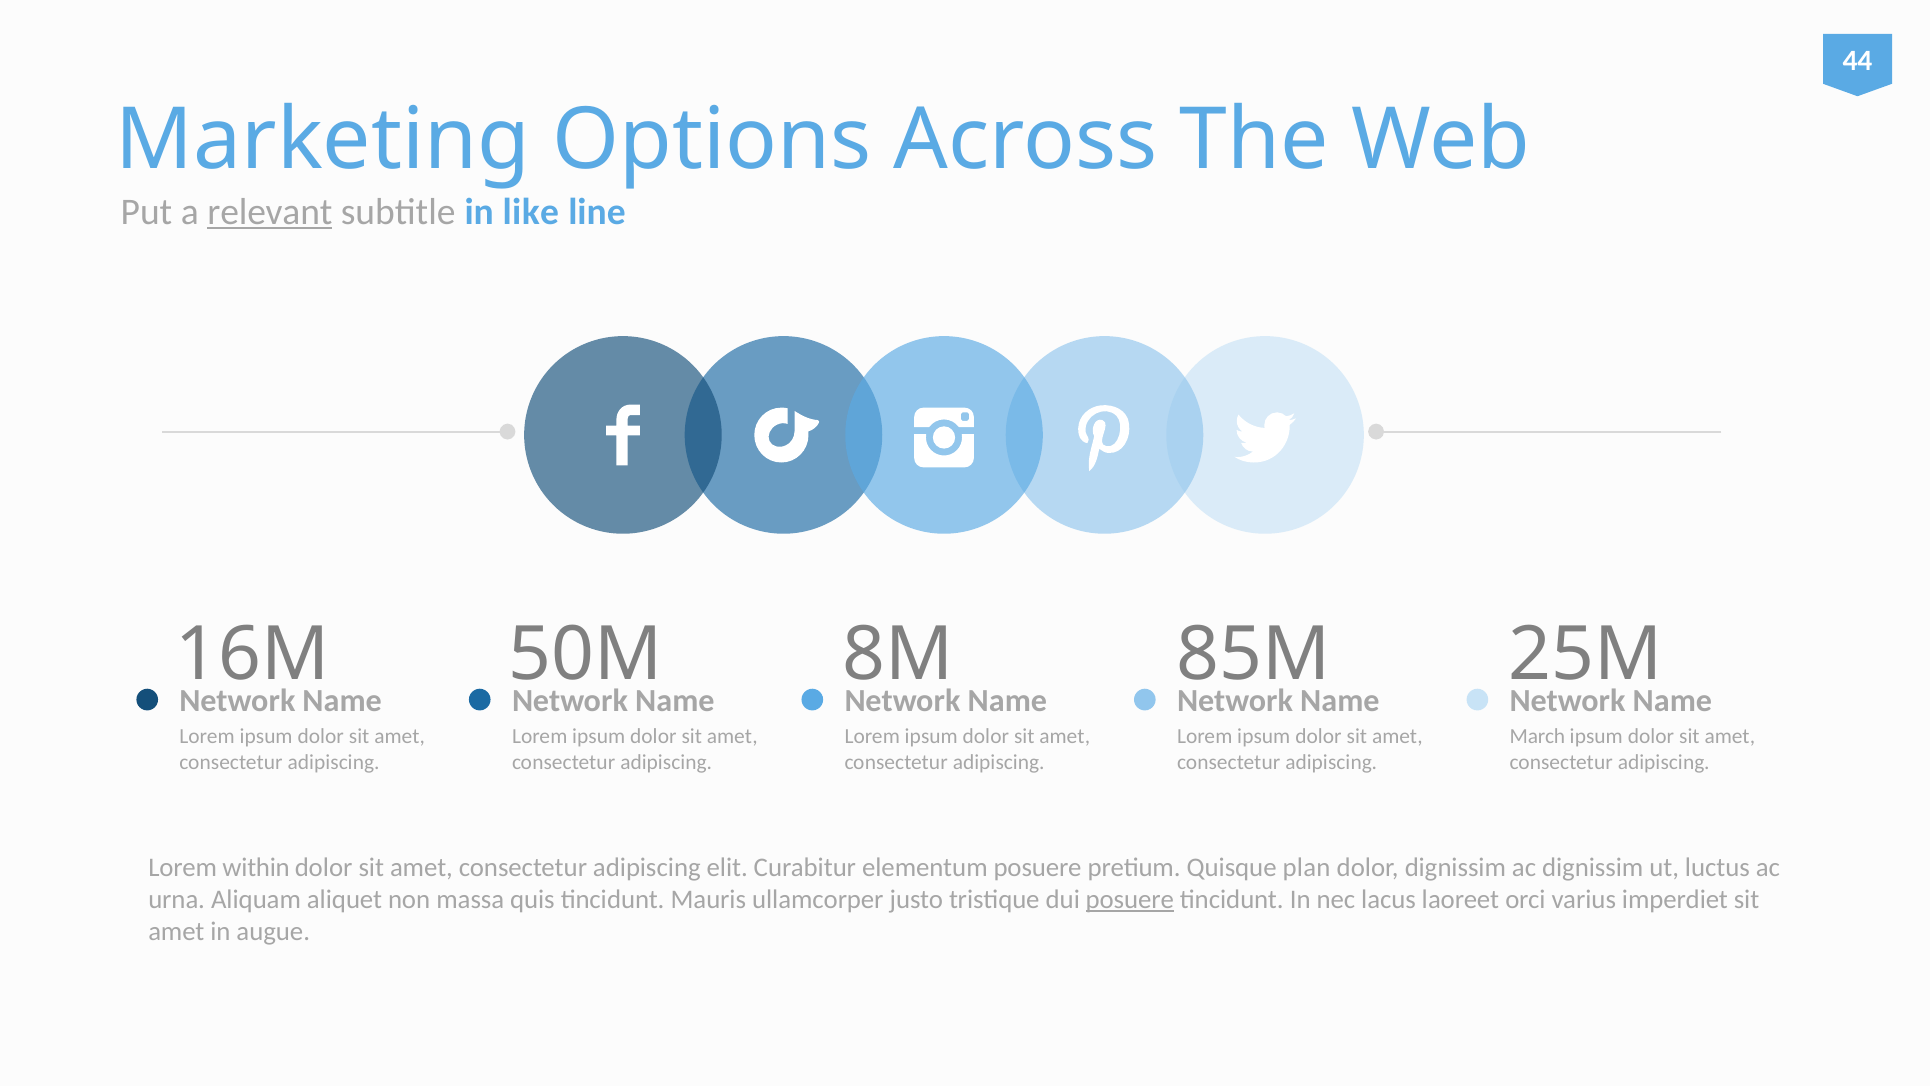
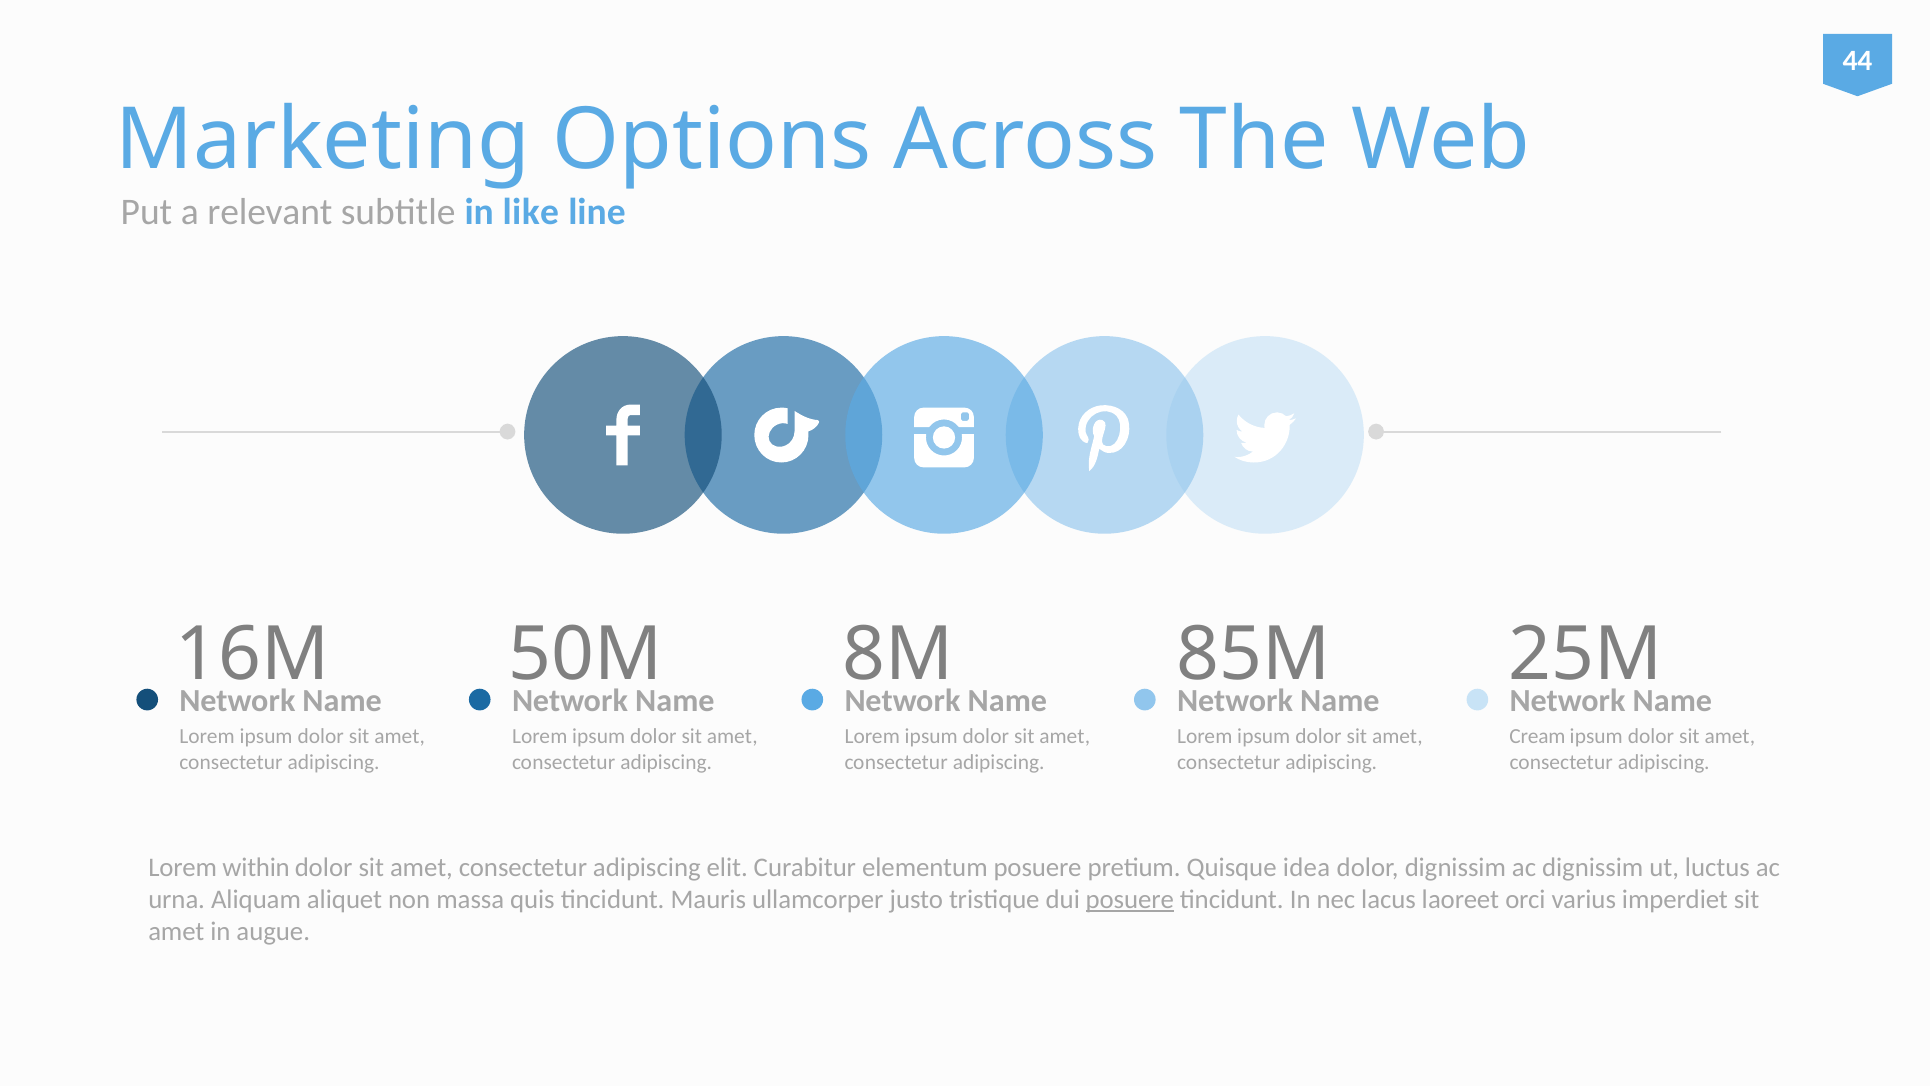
relevant underline: present -> none
March: March -> Cream
plan: plan -> idea
